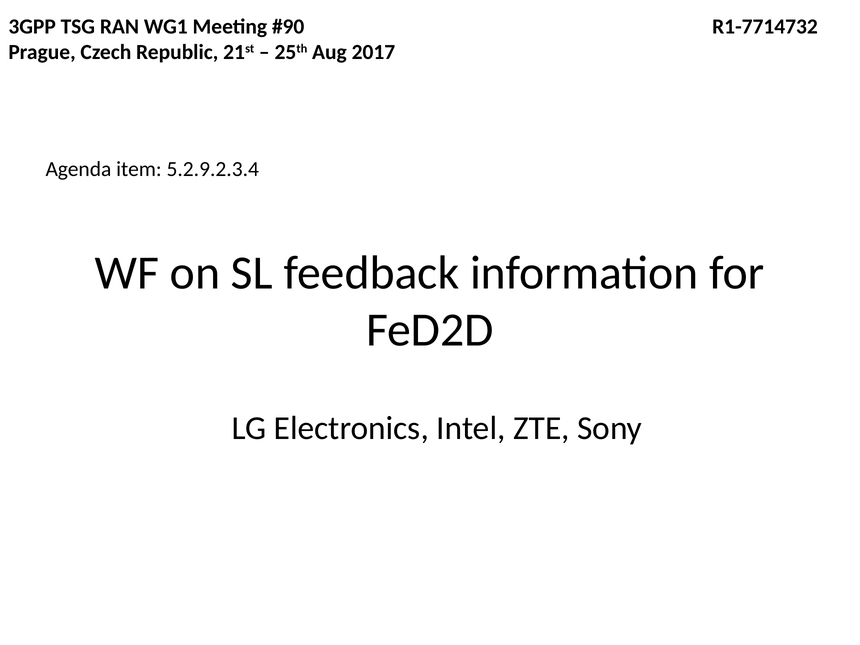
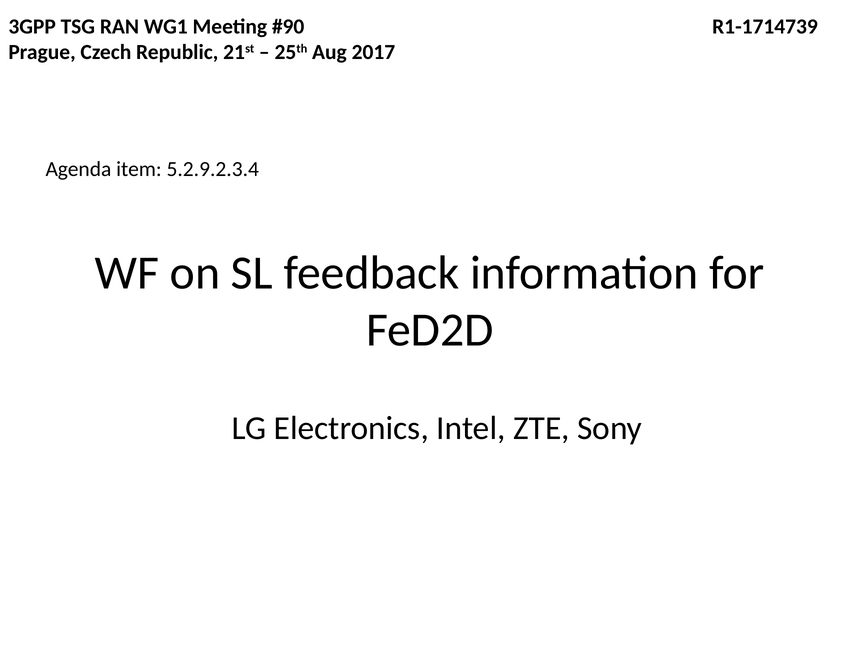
R1-7714732: R1-7714732 -> R1-1714739
